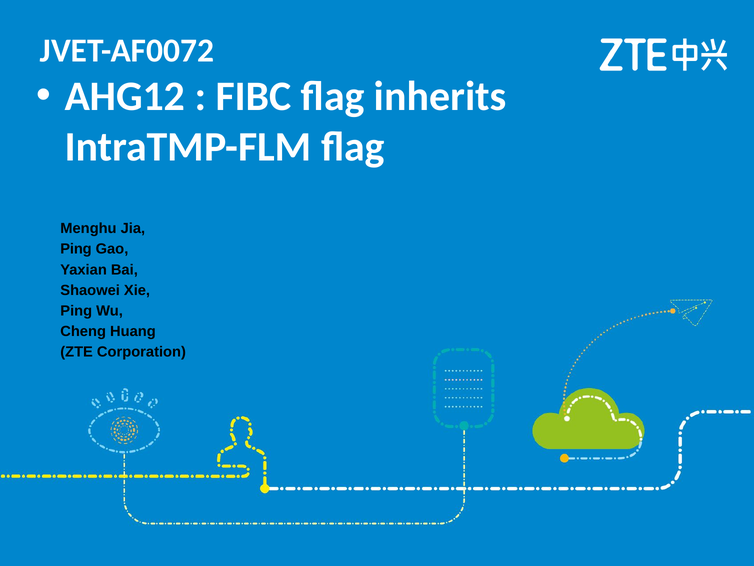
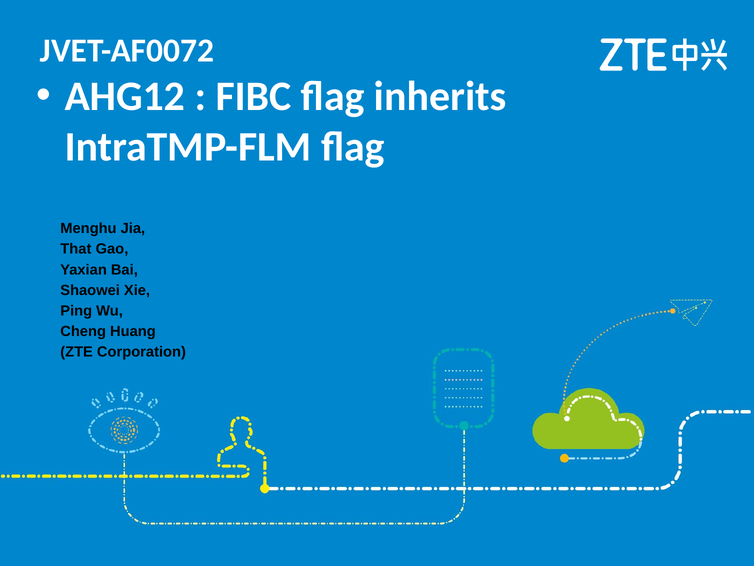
Ping at (76, 249): Ping -> That
